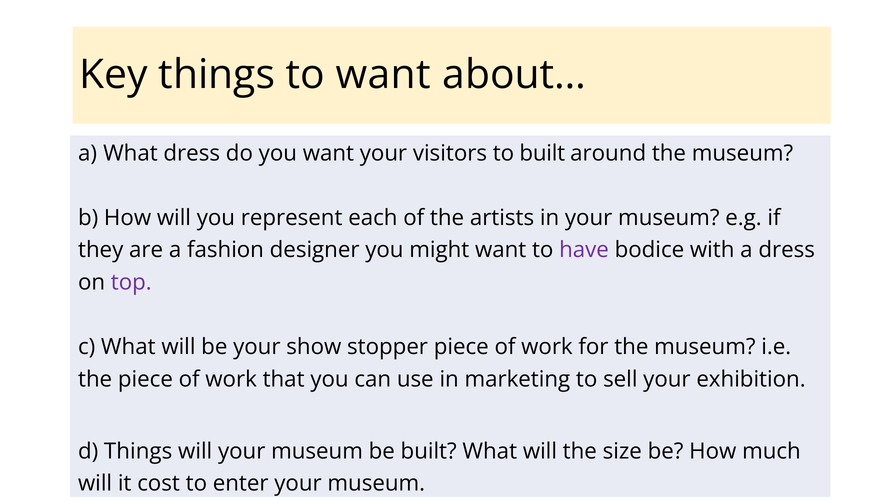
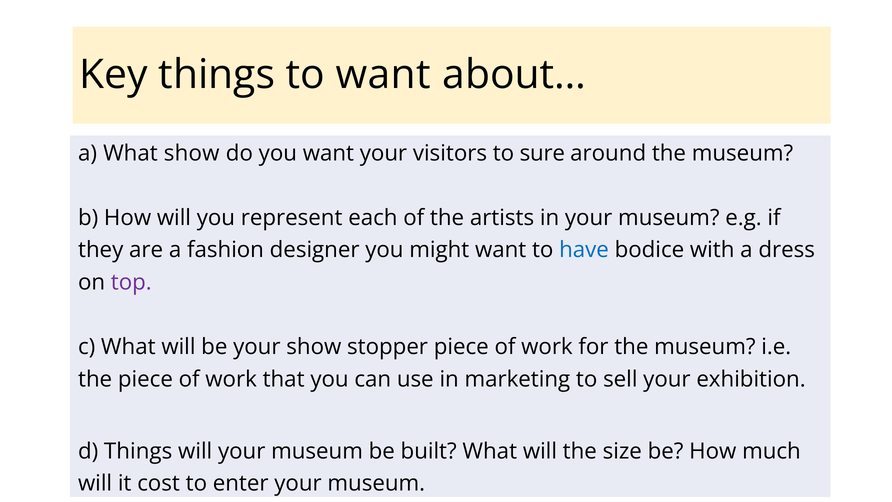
What dress: dress -> show
to built: built -> sure
have colour: purple -> blue
